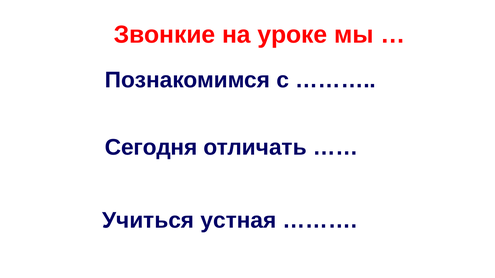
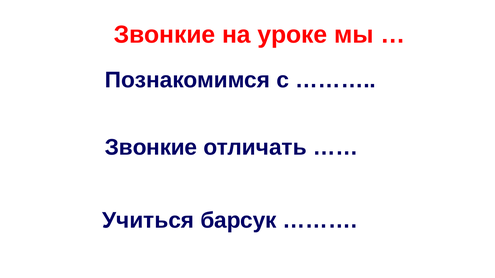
Сегодня at (151, 147): Сегодня -> Звонкие
устная: устная -> барсук
